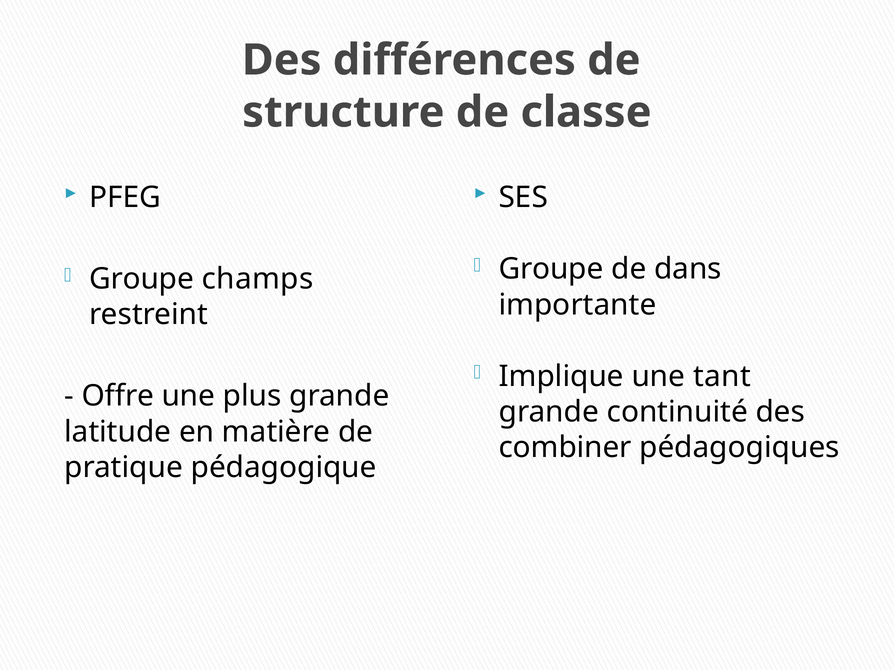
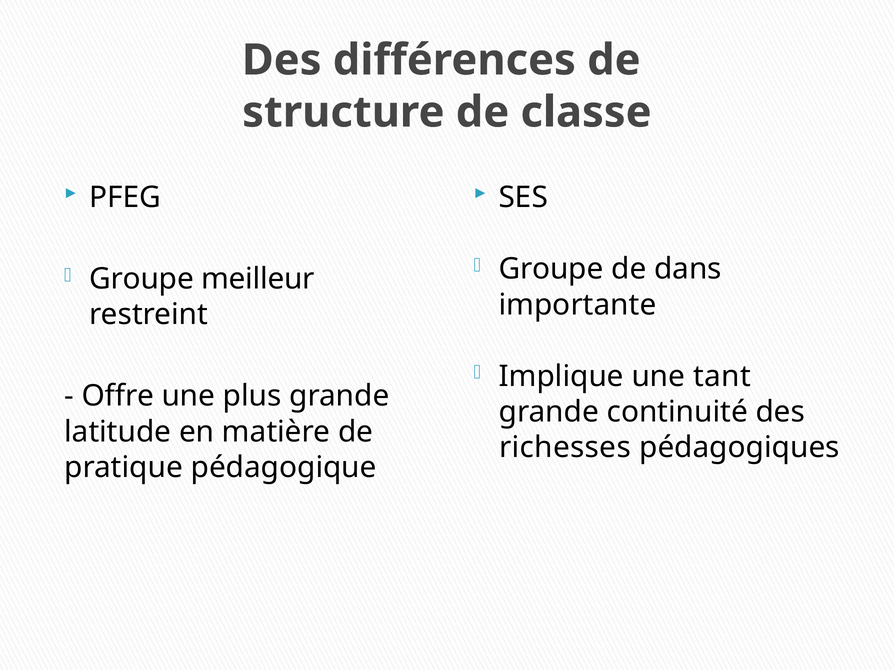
champs: champs -> meilleur
combiner: combiner -> richesses
